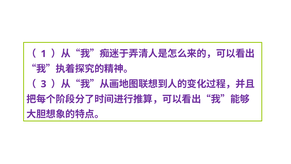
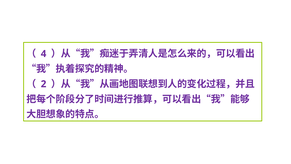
1: 1 -> 4
3: 3 -> 2
